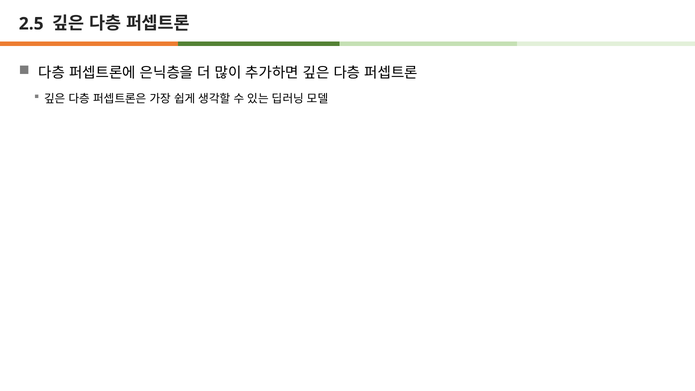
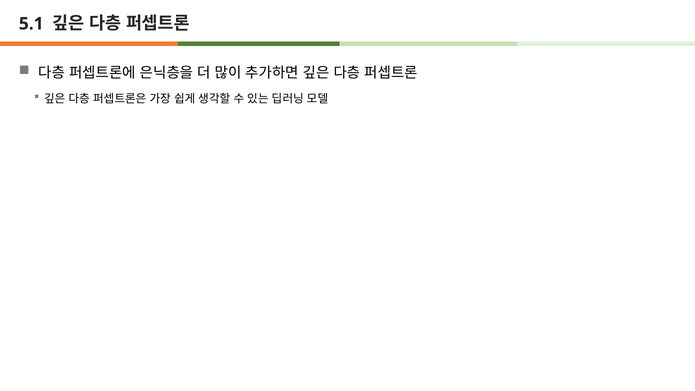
2.5: 2.5 -> 5.1
